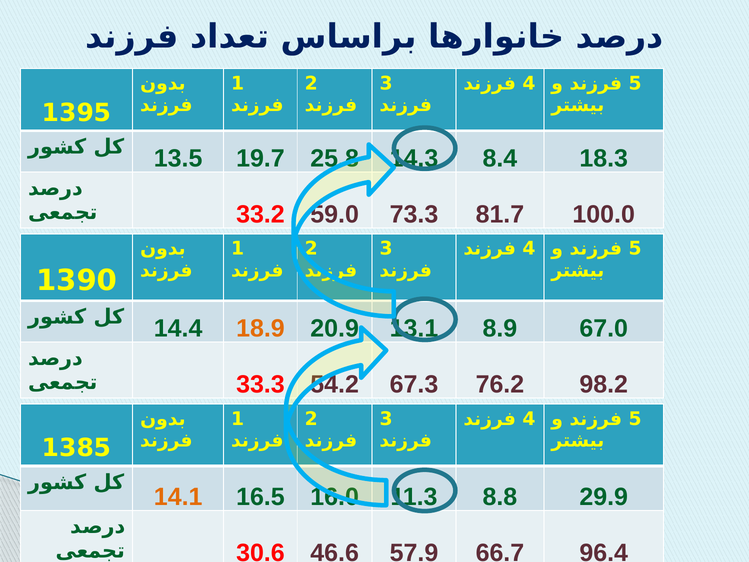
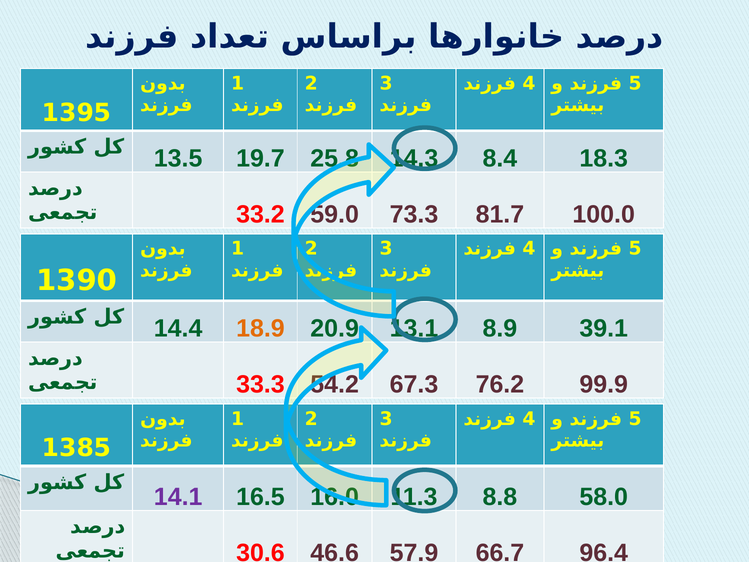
67.0: 67.0 -> 39.1
98.2: 98.2 -> 99.9
14.1 colour: orange -> purple
29.9: 29.9 -> 58.0
